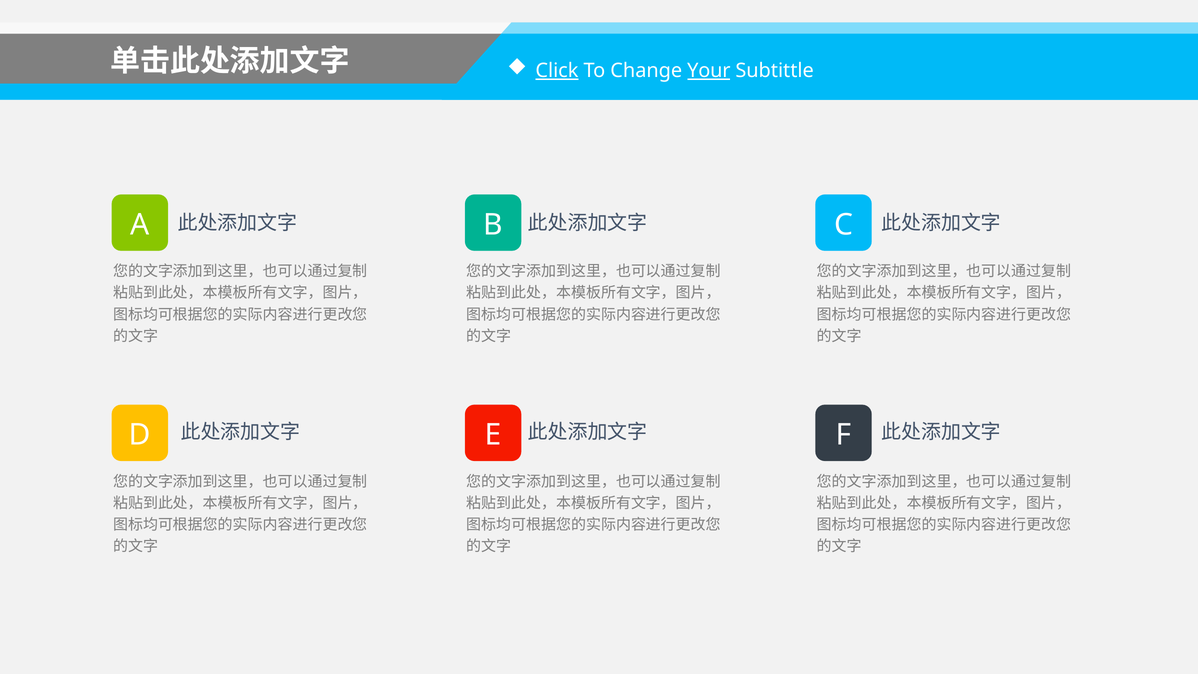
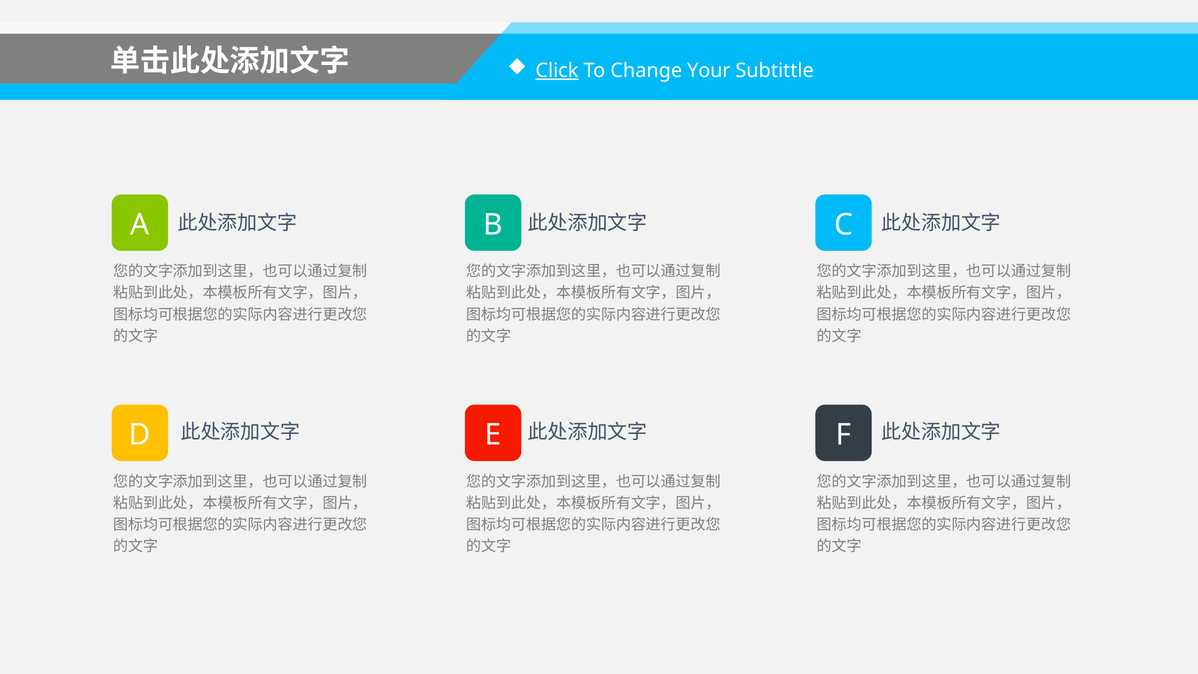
Your underline: present -> none
